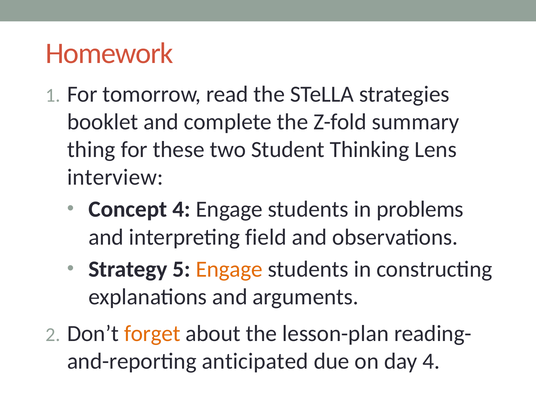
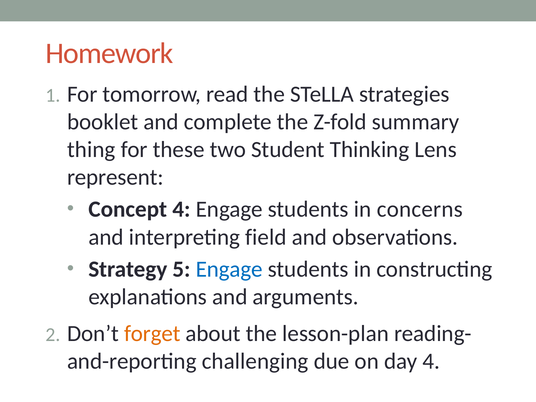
interview: interview -> represent
problems: problems -> concerns
Engage at (229, 269) colour: orange -> blue
anticipated: anticipated -> challenging
